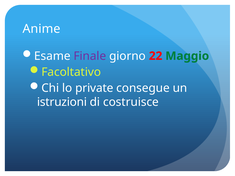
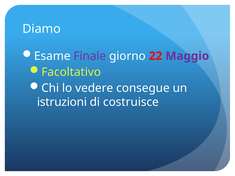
Anime: Anime -> Diamo
Maggio colour: green -> purple
private: private -> vedere
